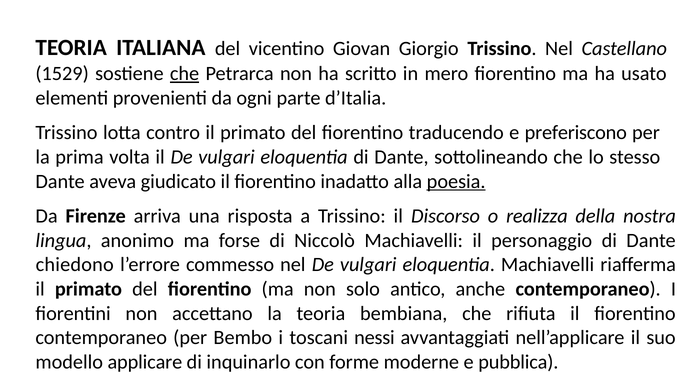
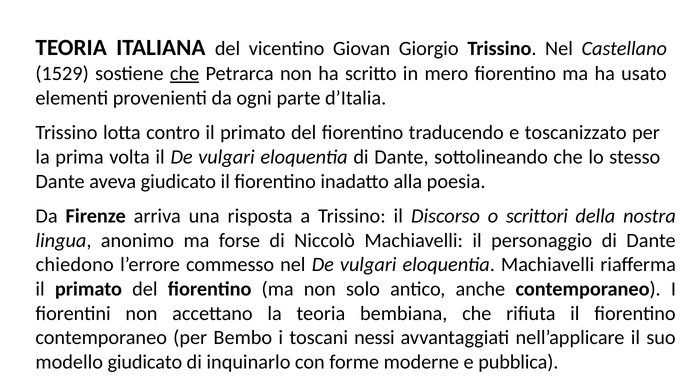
preferiscono: preferiscono -> toscanizzato
poesia underline: present -> none
realizza: realizza -> scrittori
modello applicare: applicare -> giudicato
